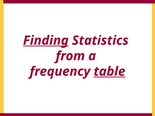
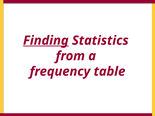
table underline: present -> none
